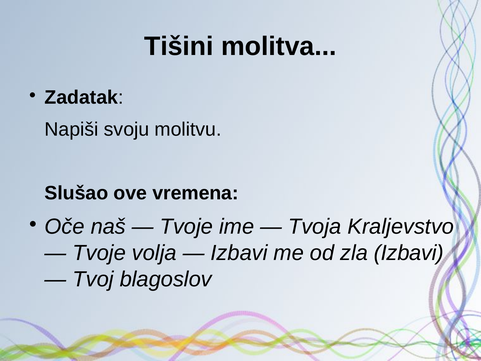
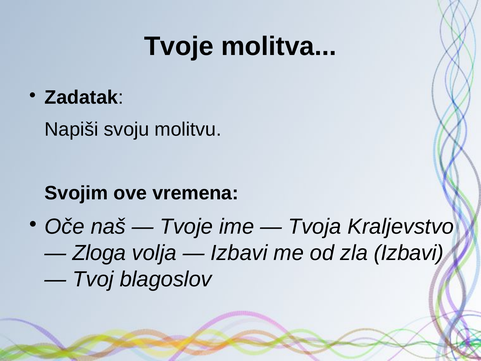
Tišini at (179, 46): Tišini -> Tvoje
Slušao: Slušao -> Svojim
Tvoje at (99, 253): Tvoje -> Zloga
